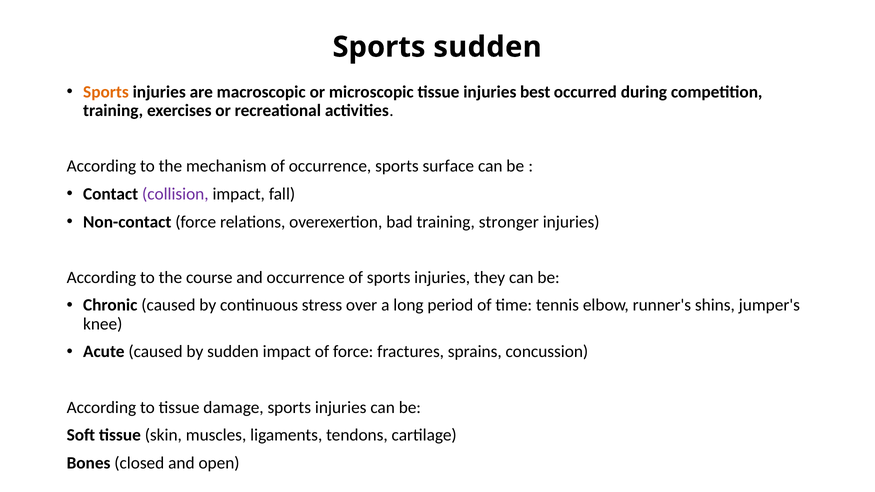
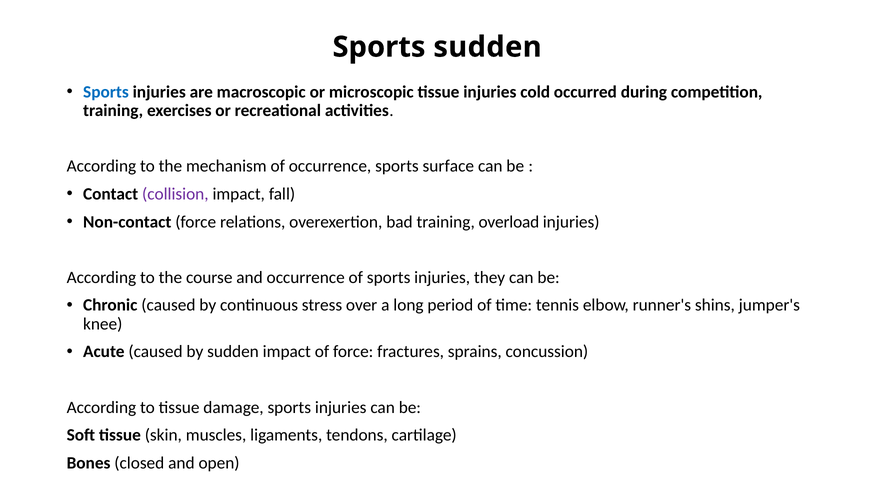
Sports at (106, 92) colour: orange -> blue
best: best -> cold
stronger: stronger -> overload
